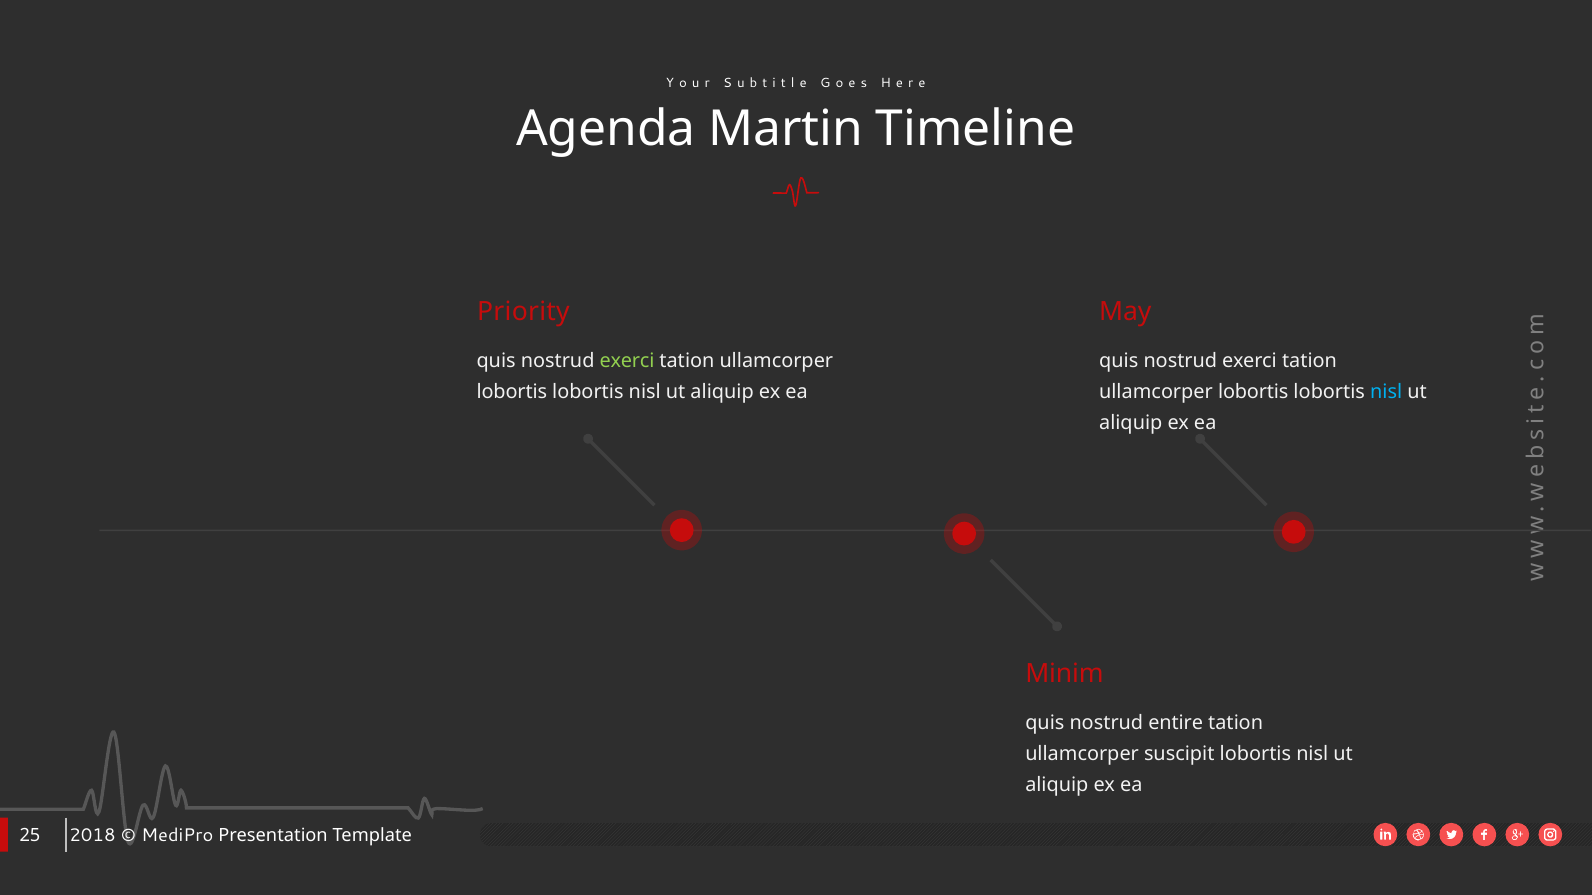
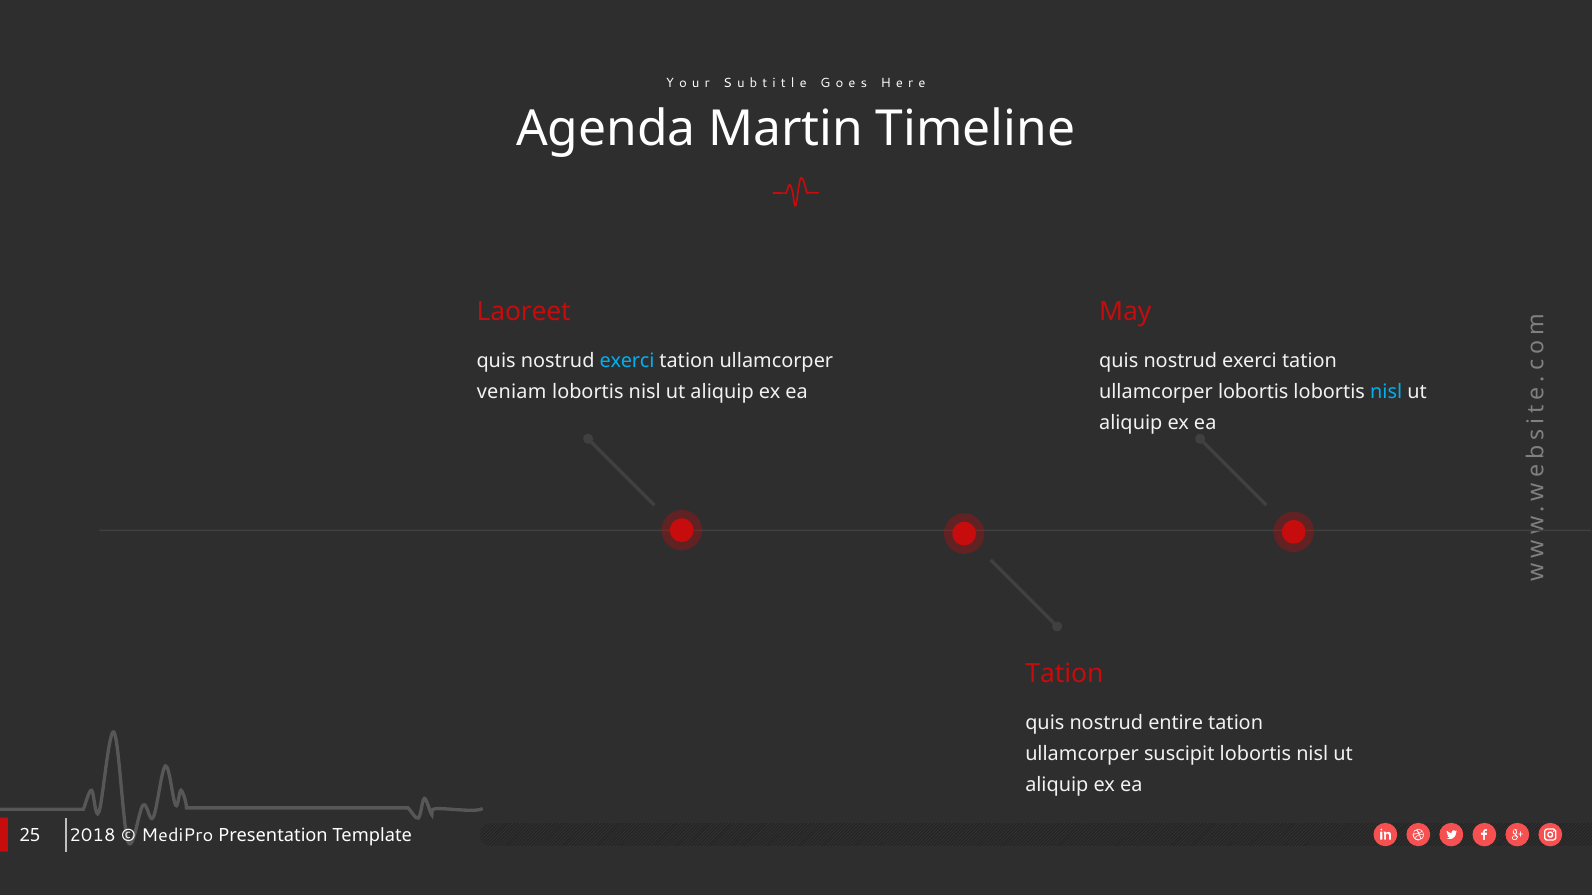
Priority: Priority -> Laoreet
exerci at (627, 361) colour: light green -> light blue
lobortis at (512, 392): lobortis -> veniam
Minim at (1064, 674): Minim -> Tation
